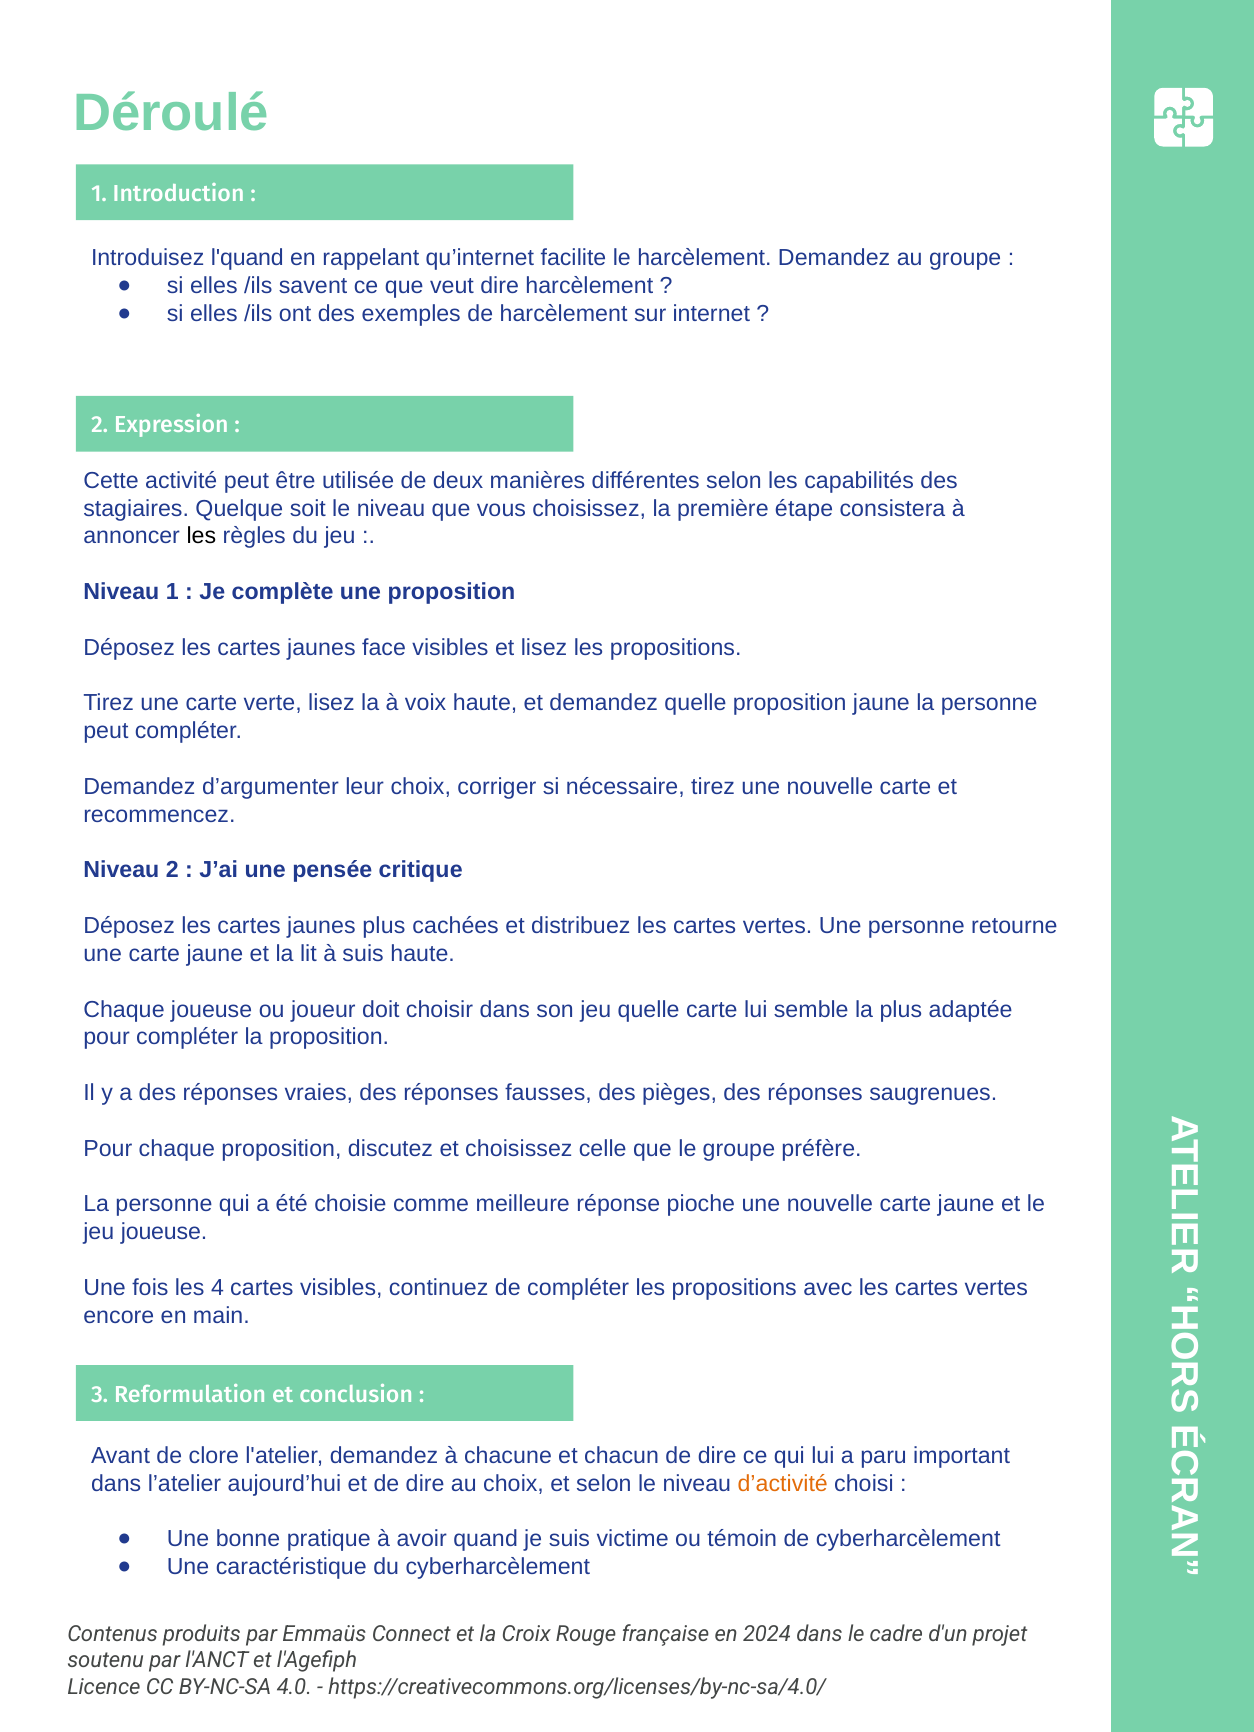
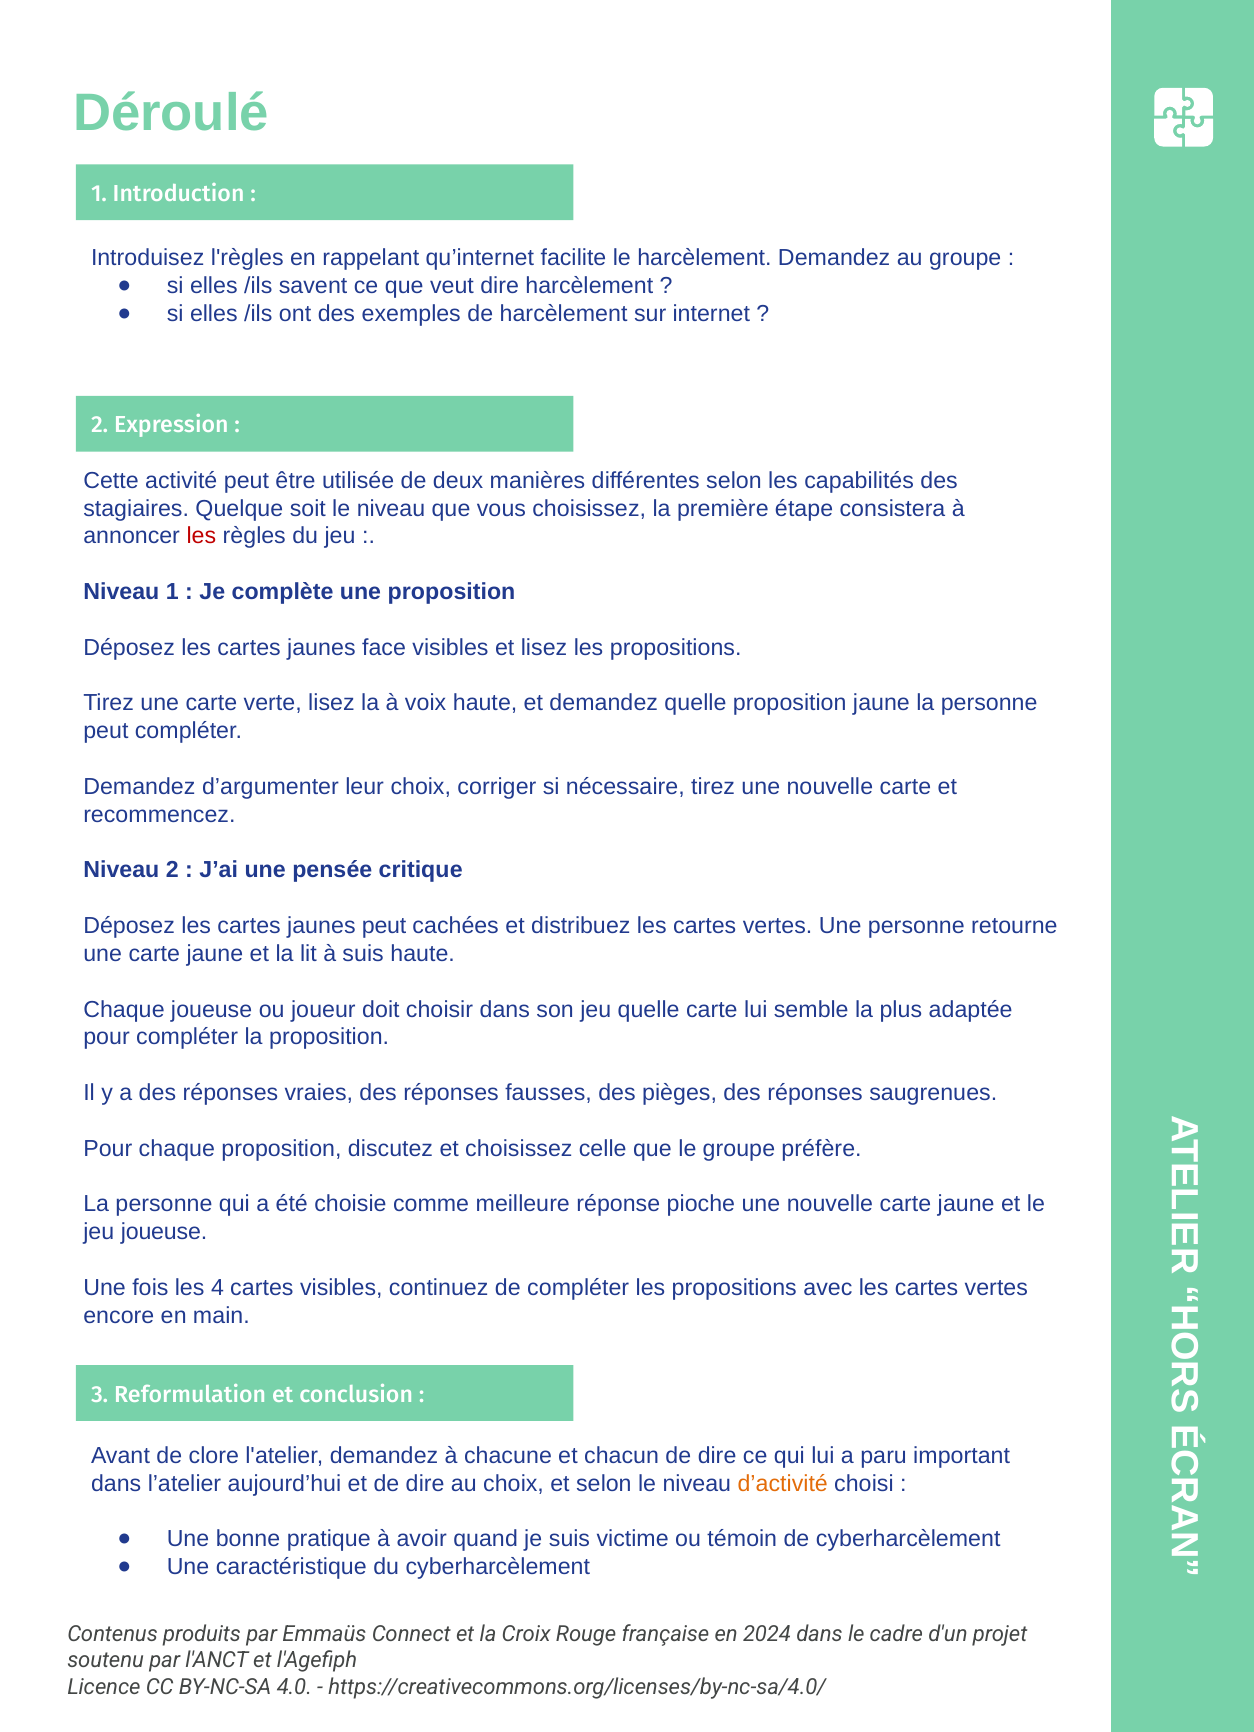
l'quand: l'quand -> l'règles
les at (201, 536) colour: black -> red
jaunes plus: plus -> peut
